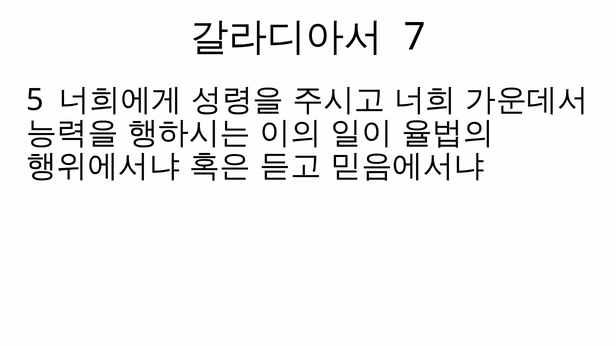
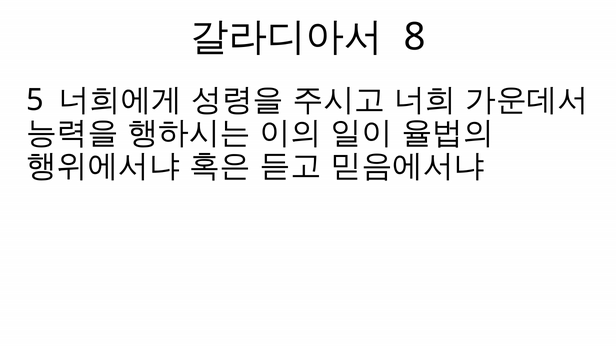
7: 7 -> 8
